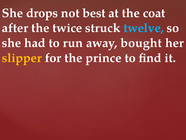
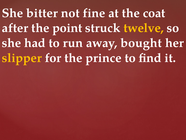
drops: drops -> bitter
best: best -> fine
twice: twice -> point
twelve colour: light blue -> yellow
